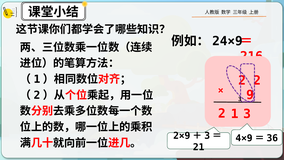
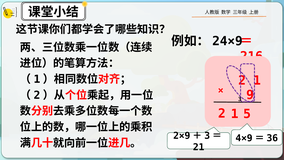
2 2: 2 -> 1
1 3: 3 -> 5
